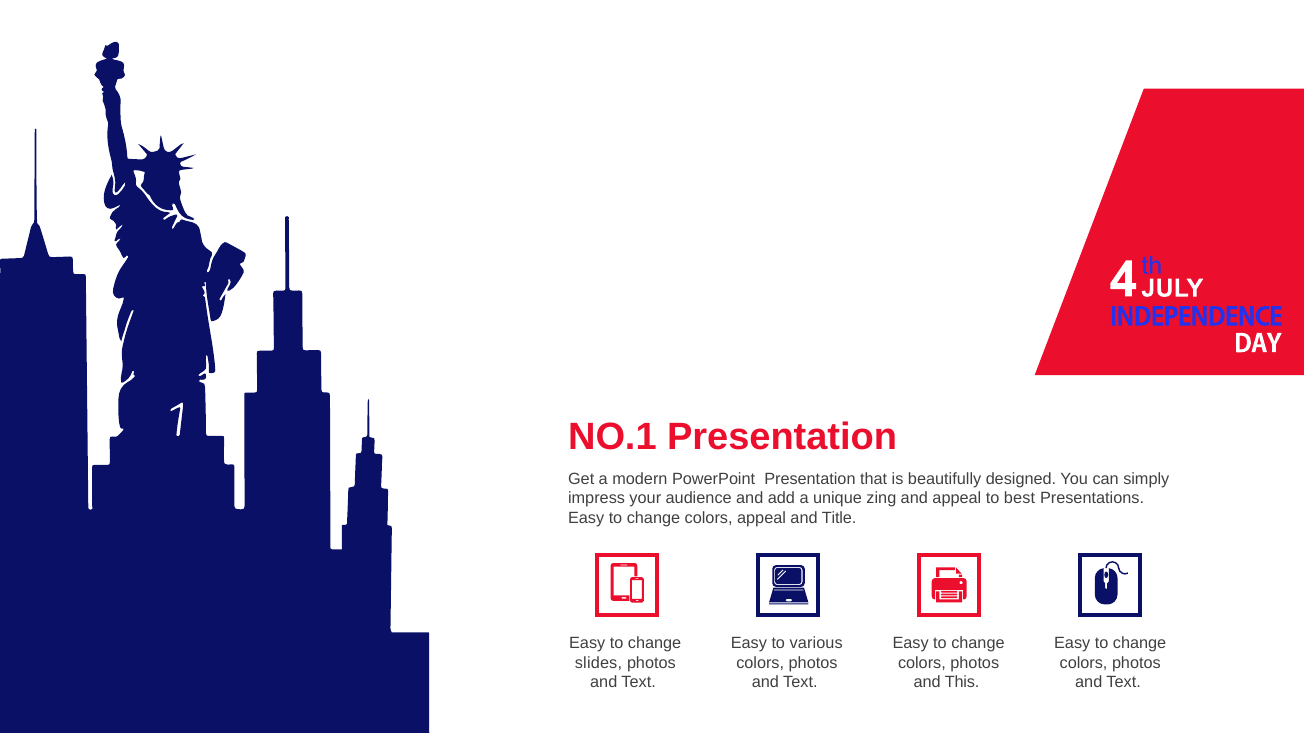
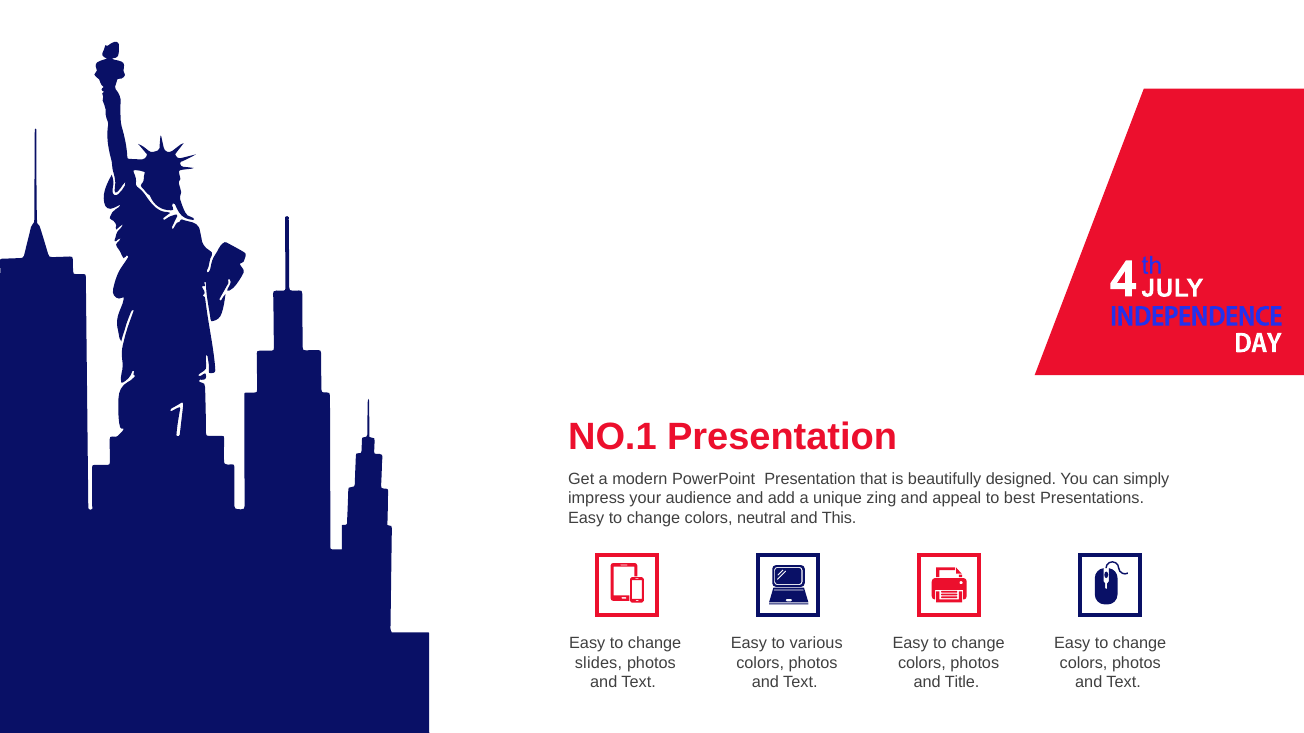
colors appeal: appeal -> neutral
Title: Title -> This
This: This -> Title
